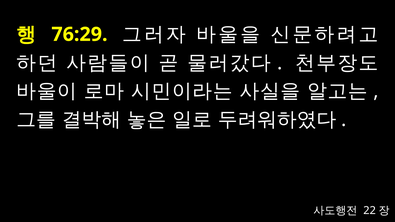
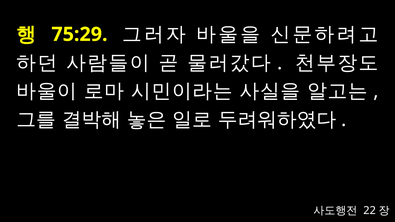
76:29: 76:29 -> 75:29
